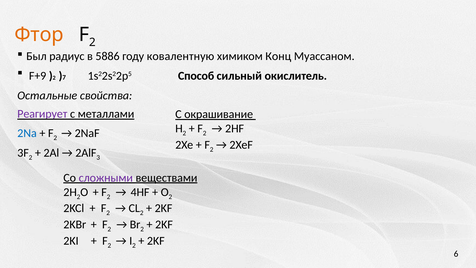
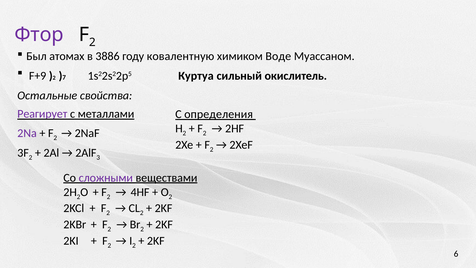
Фтор colour: orange -> purple
радиус: радиус -> атомах
5886: 5886 -> 3886
Конц: Конц -> Воде
Способ: Способ -> Куртуа
окрашивание: окрашивание -> определения
2Na colour: blue -> purple
